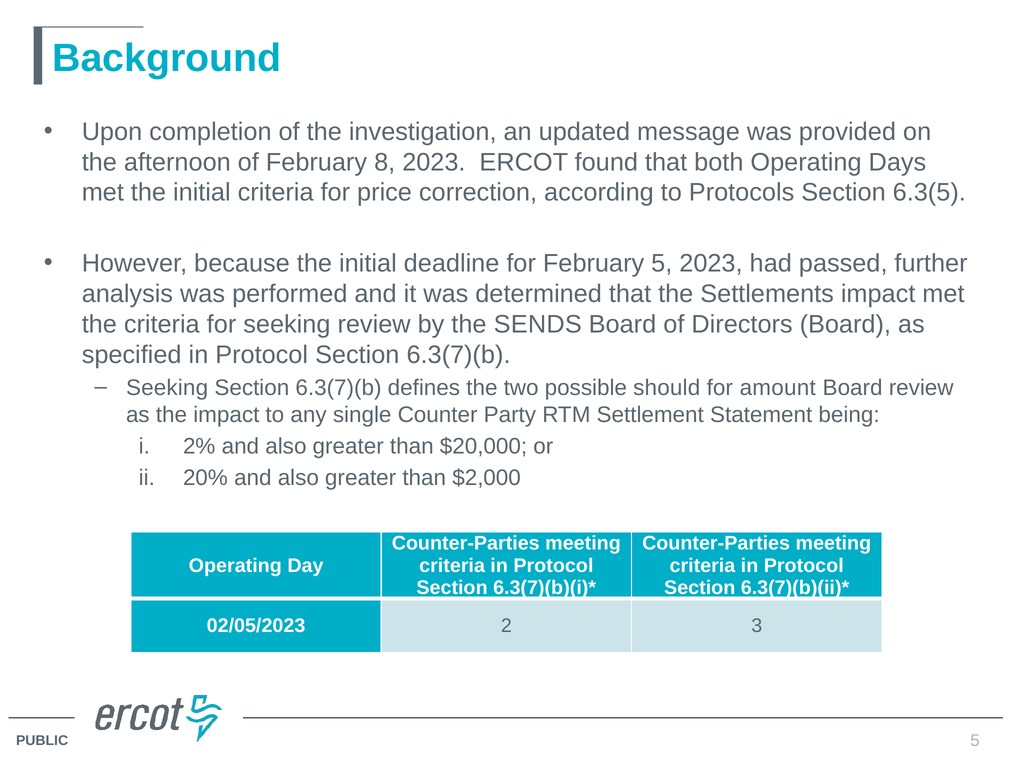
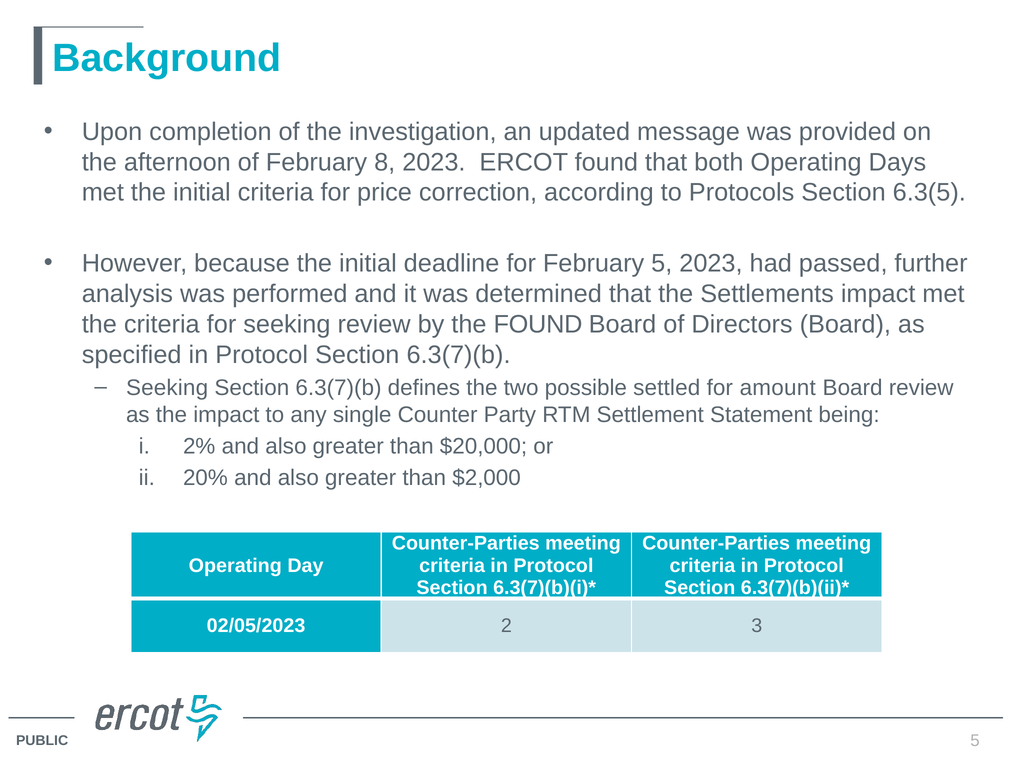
the SENDS: SENDS -> FOUND
should: should -> settled
